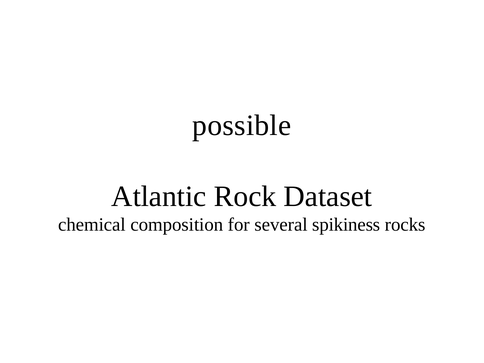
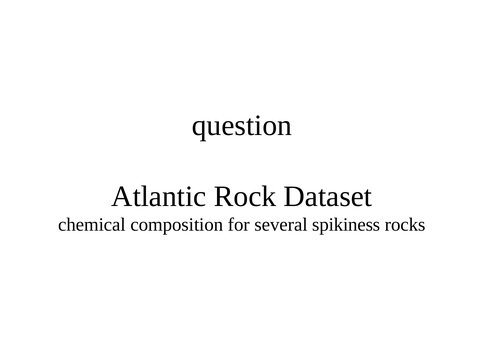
possible: possible -> question
